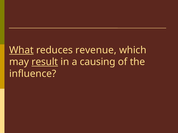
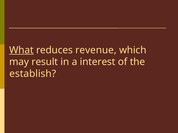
result underline: present -> none
causing: causing -> interest
influence: influence -> establish
